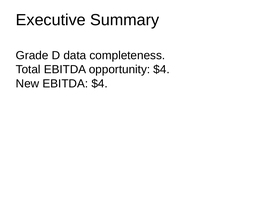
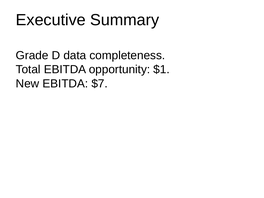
opportunity $4: $4 -> $1
EBITDA $4: $4 -> $7
